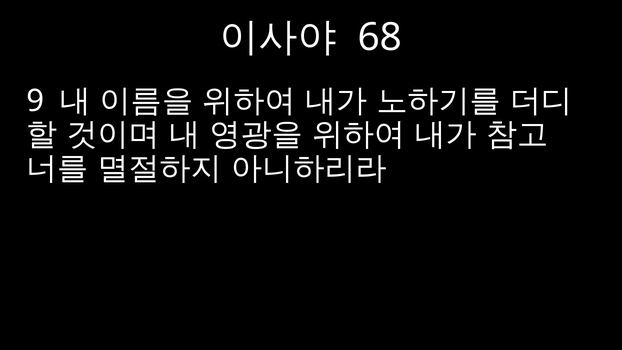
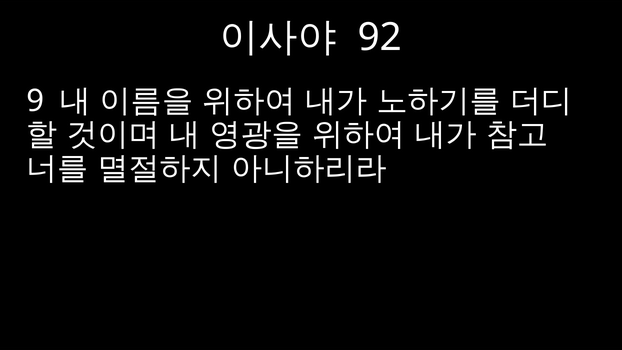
68: 68 -> 92
